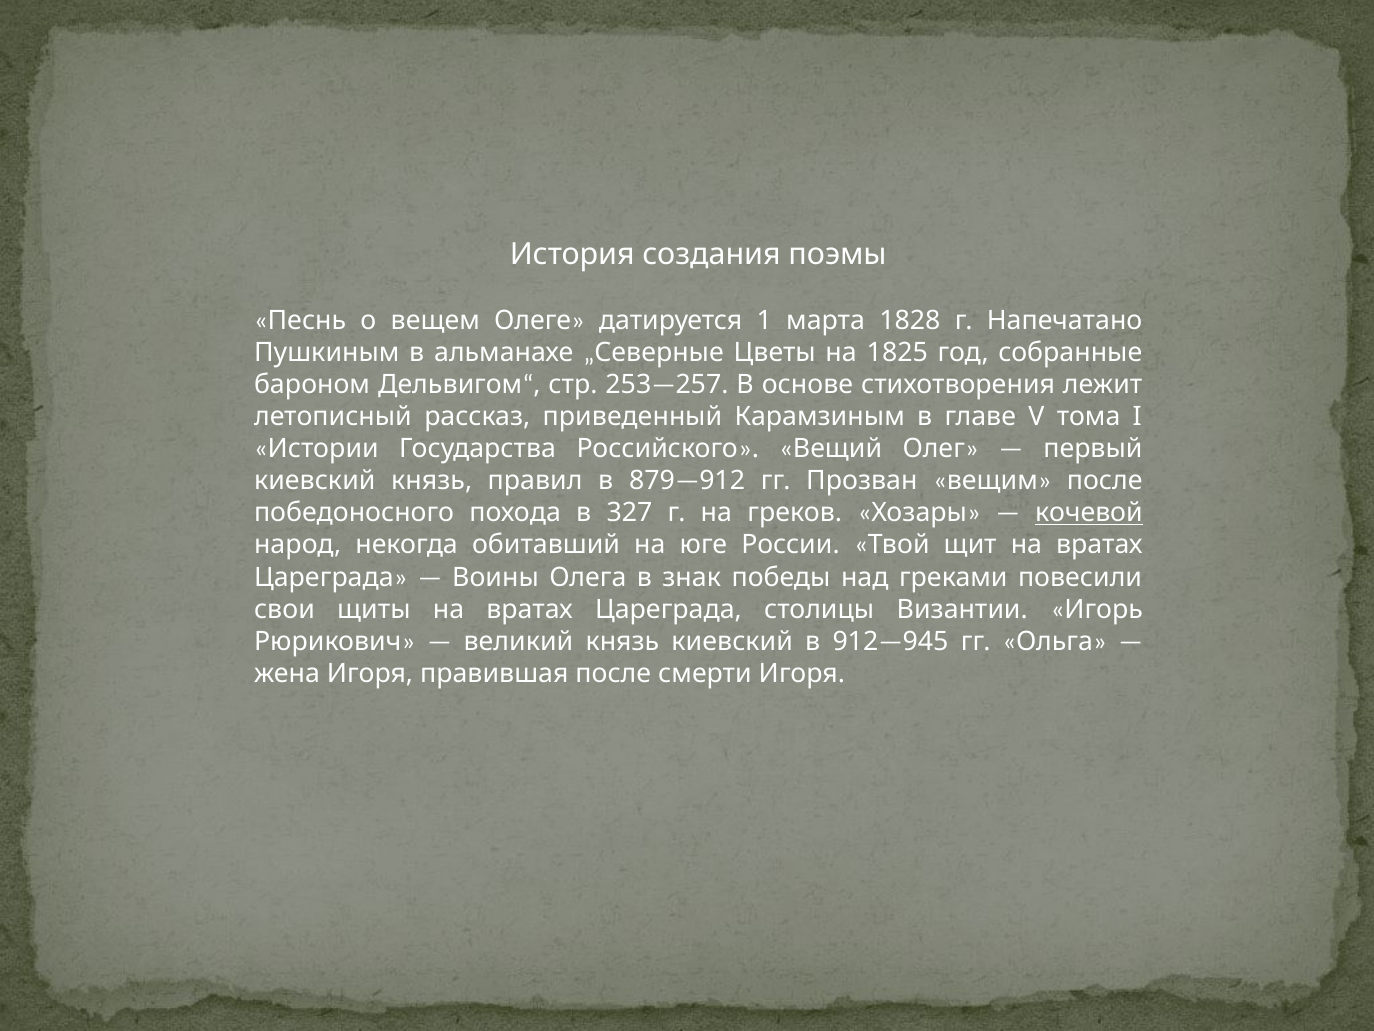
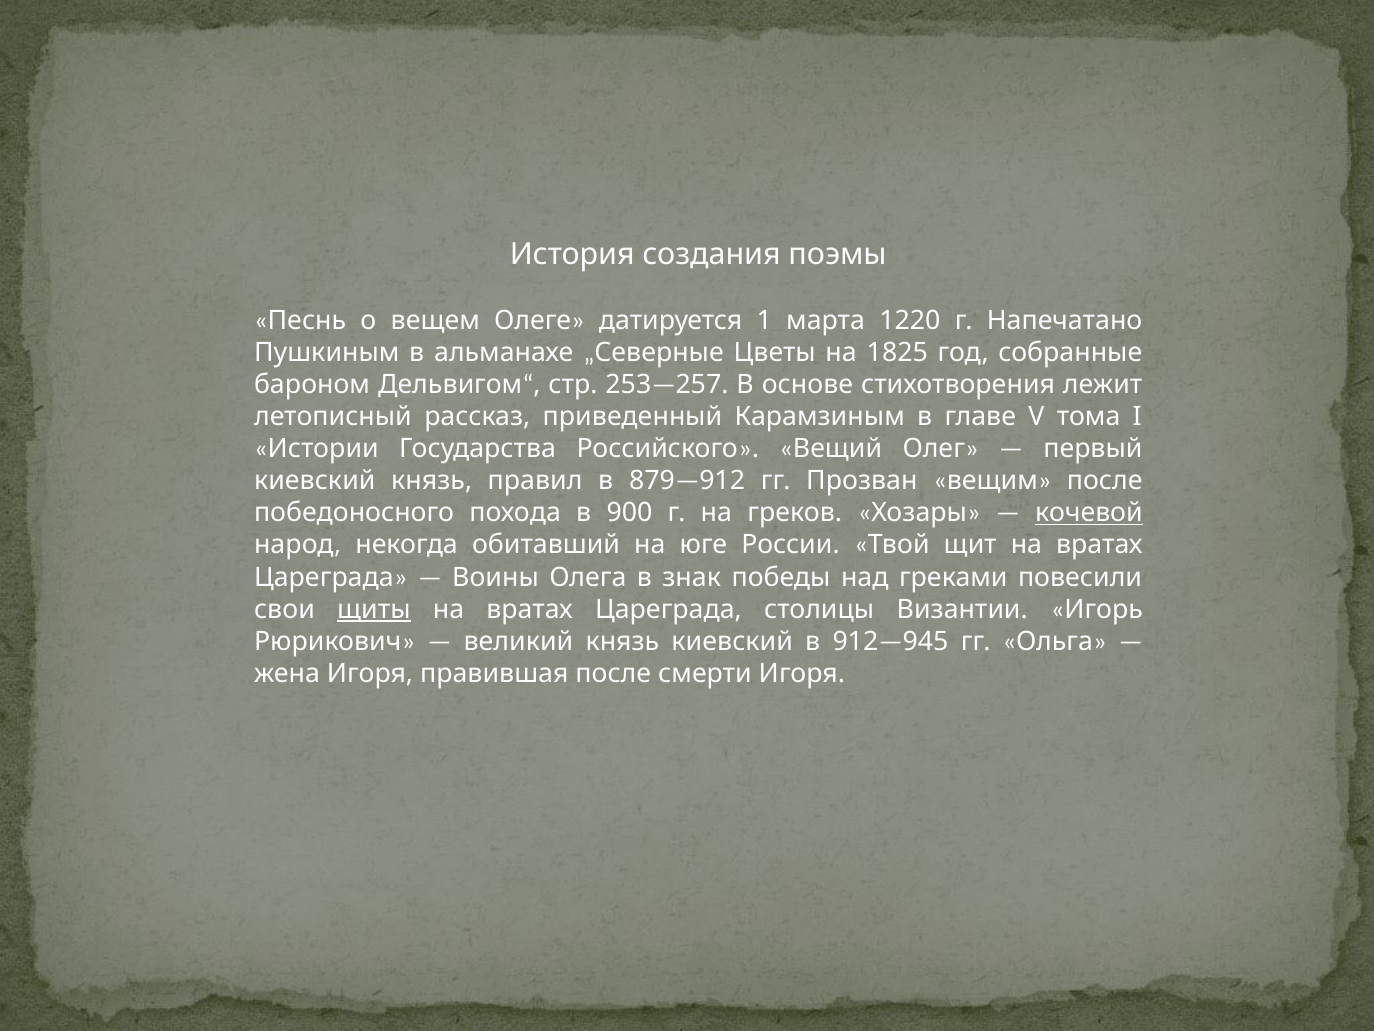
1828: 1828 -> 1220
327: 327 -> 900
щиты underline: none -> present
